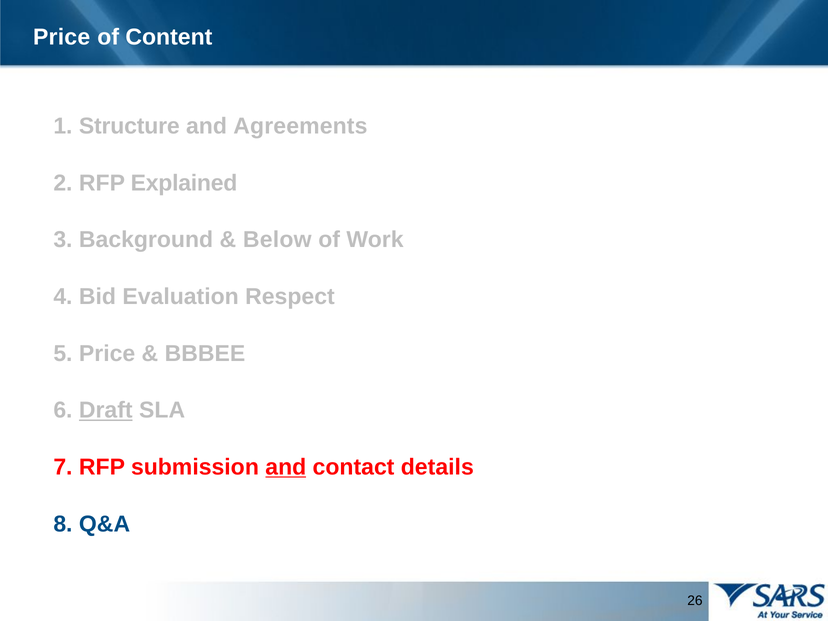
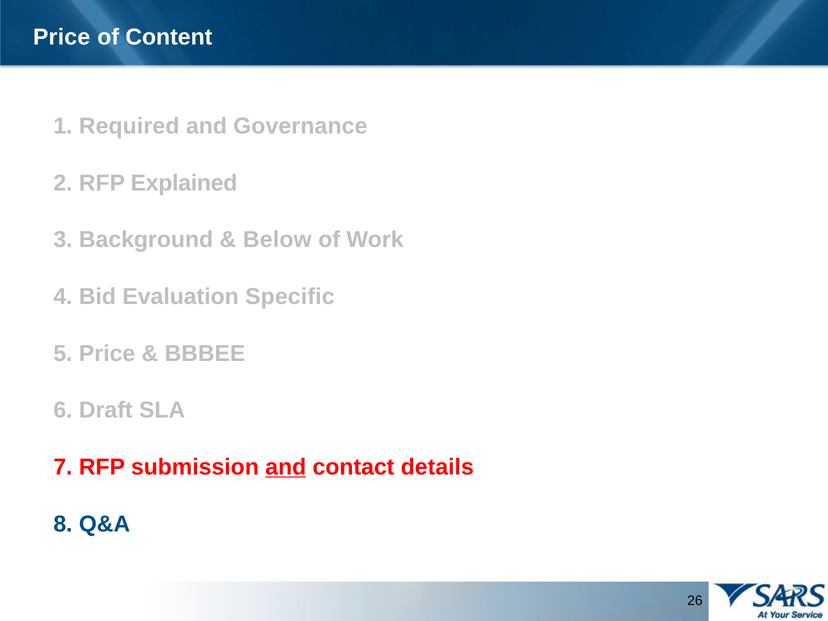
Structure: Structure -> Required
Agreements: Agreements -> Governance
Respect: Respect -> Specific
Draft underline: present -> none
